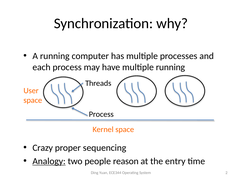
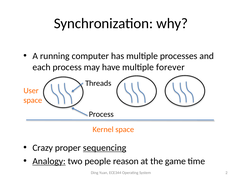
multiple running: running -> forever
sequencing underline: none -> present
entry: entry -> game
